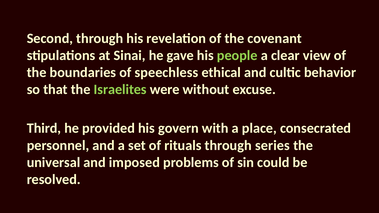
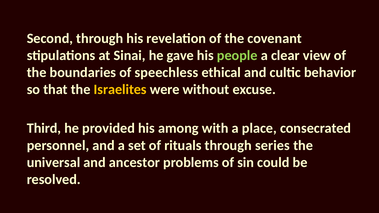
Israelites colour: light green -> yellow
govern: govern -> among
imposed: imposed -> ancestor
